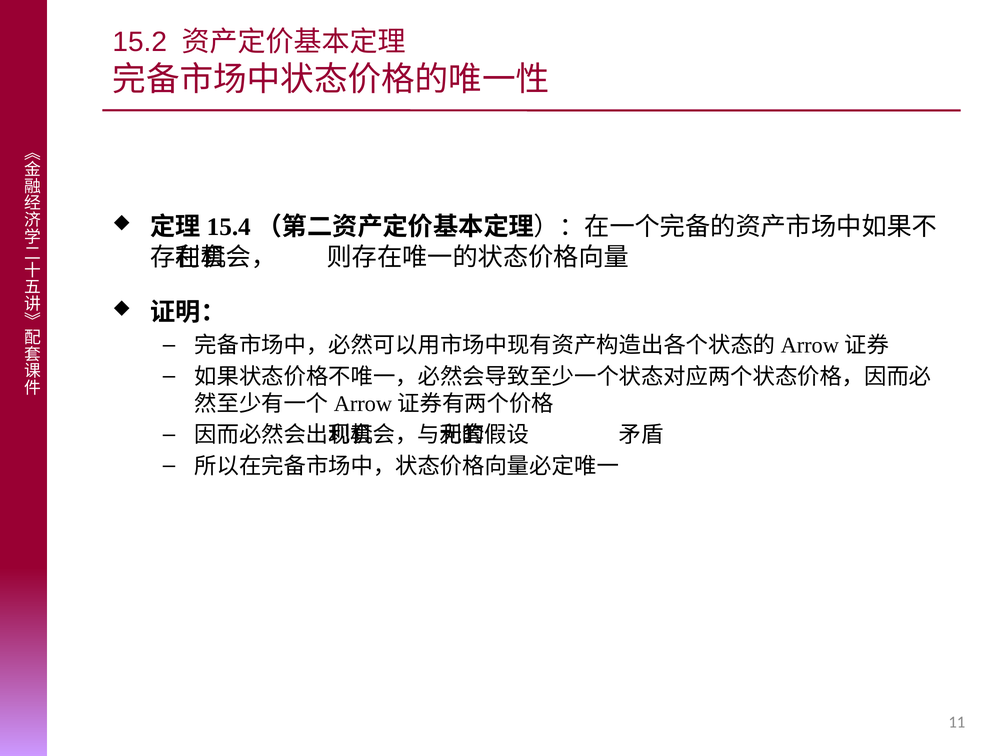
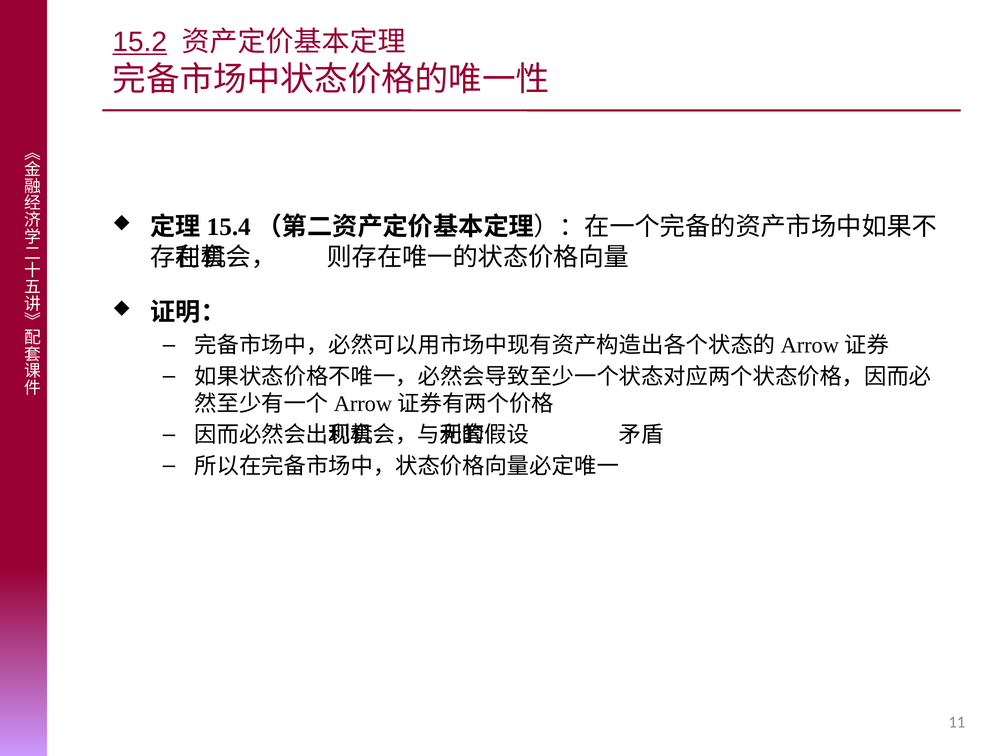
15.2 underline: none -> present
